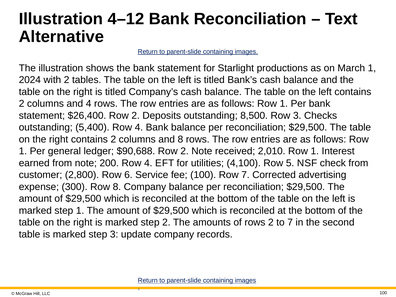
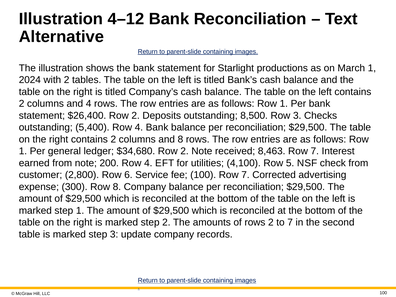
$90,688: $90,688 -> $34,680
2,010: 2,010 -> 8,463
1 at (315, 151): 1 -> 7
